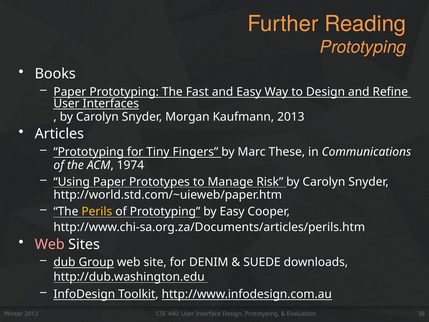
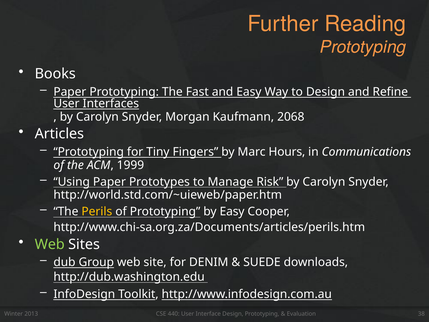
Kaufmann 2013: 2013 -> 2068
These: These -> Hours
1974: 1974 -> 1999
Web at (50, 244) colour: pink -> light green
